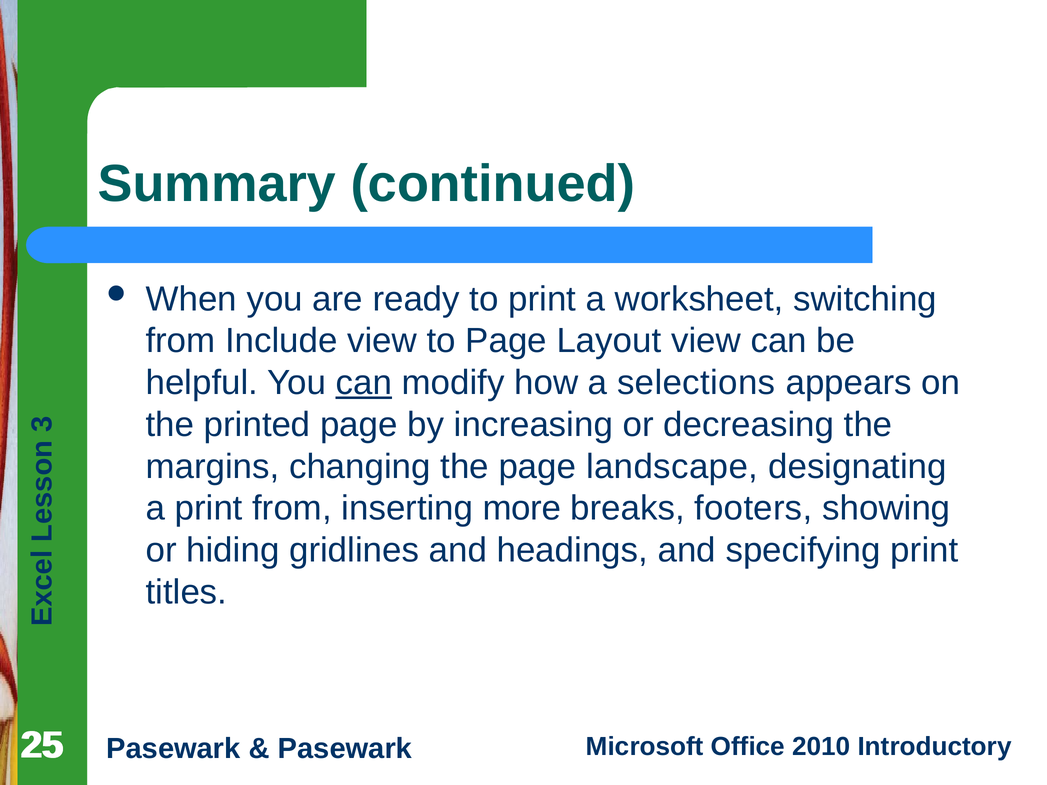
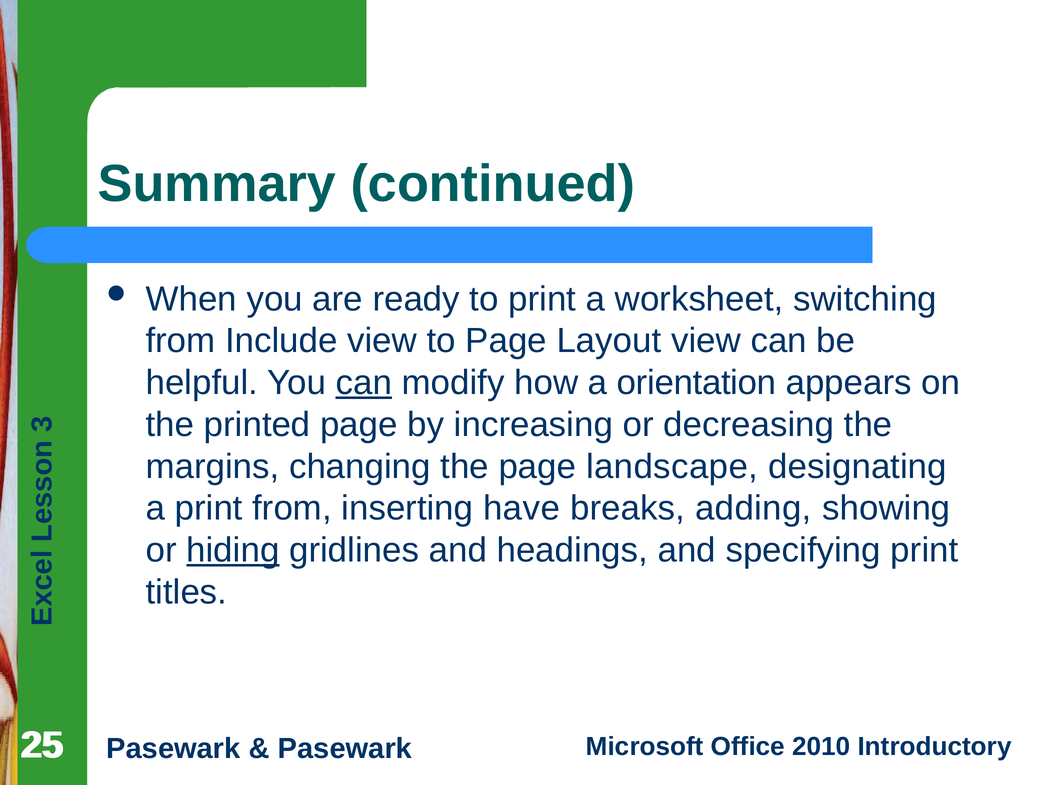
selections: selections -> orientation
more: more -> have
footers: footers -> adding
hiding underline: none -> present
